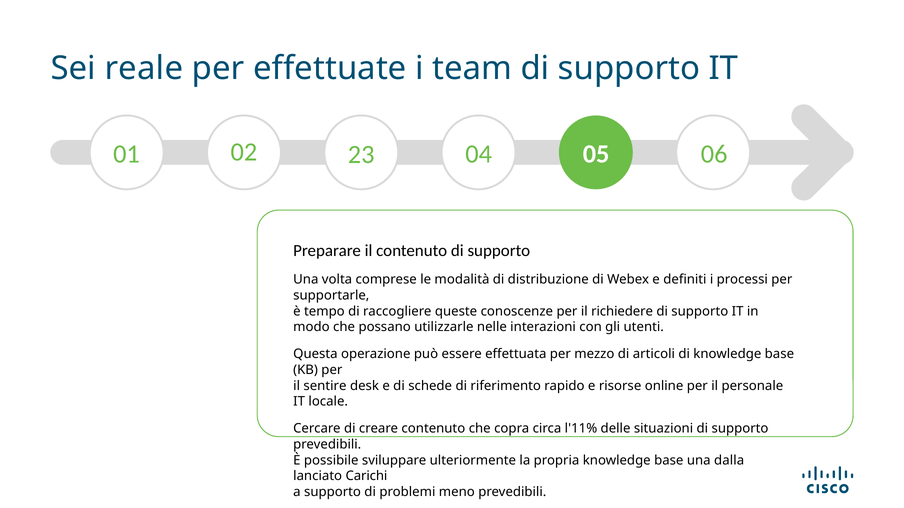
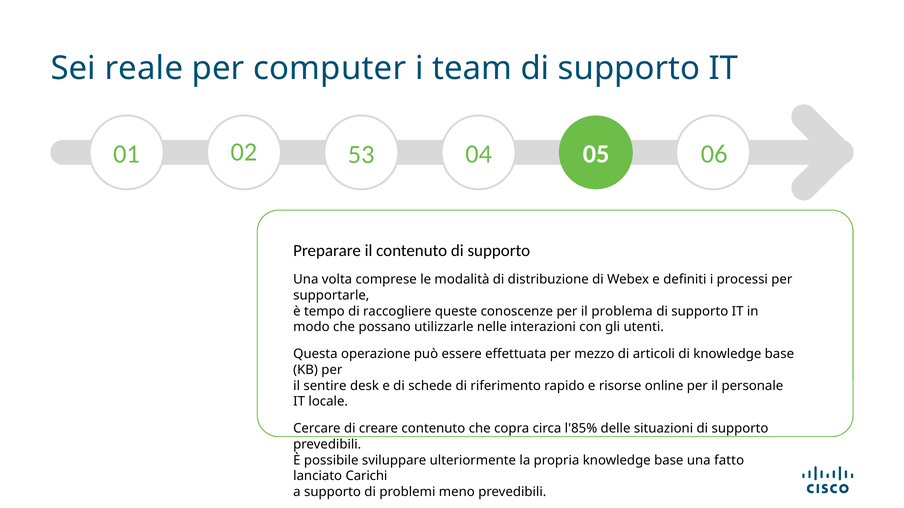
effettuate: effettuate -> computer
23: 23 -> 53
richiedere: richiedere -> problema
l'11%: l'11% -> l'85%
dalla: dalla -> fatto
